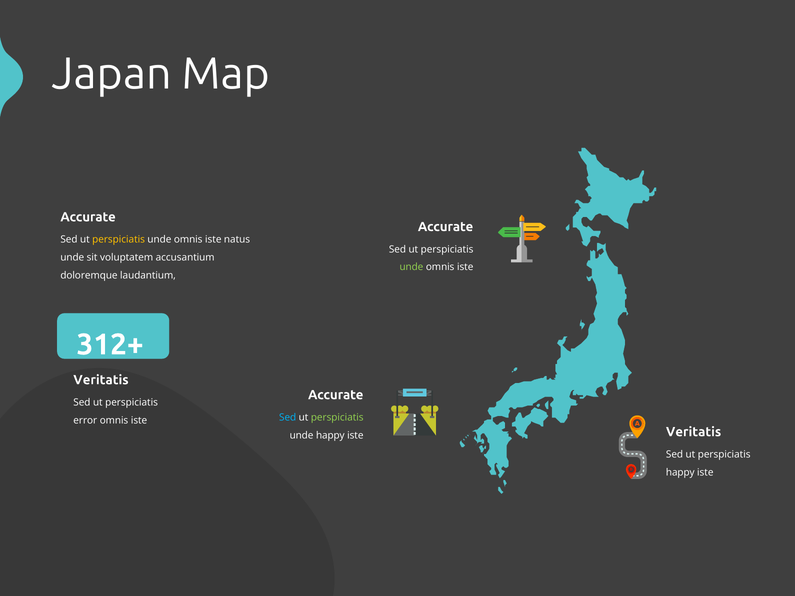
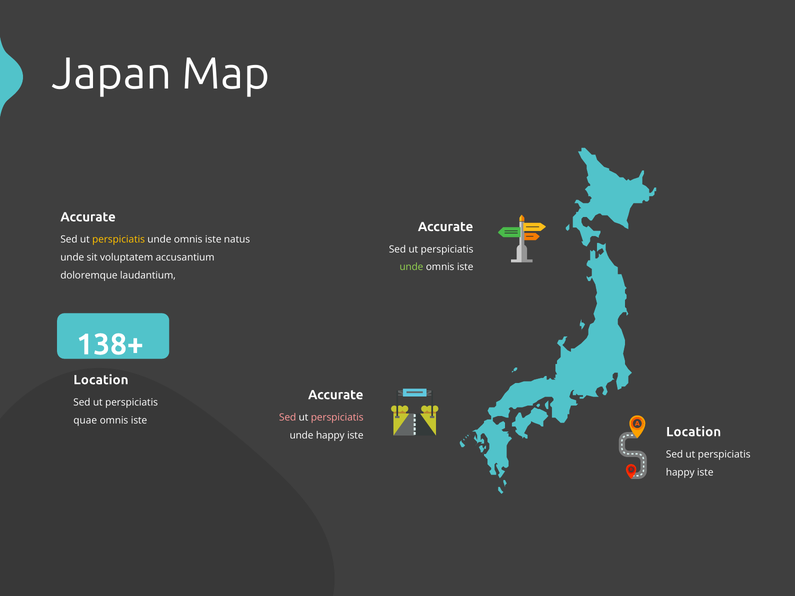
312+: 312+ -> 138+
Veritatis at (101, 380): Veritatis -> Location
Sed at (288, 418) colour: light blue -> pink
perspiciatis at (337, 418) colour: light green -> pink
error: error -> quae
Veritatis at (694, 432): Veritatis -> Location
